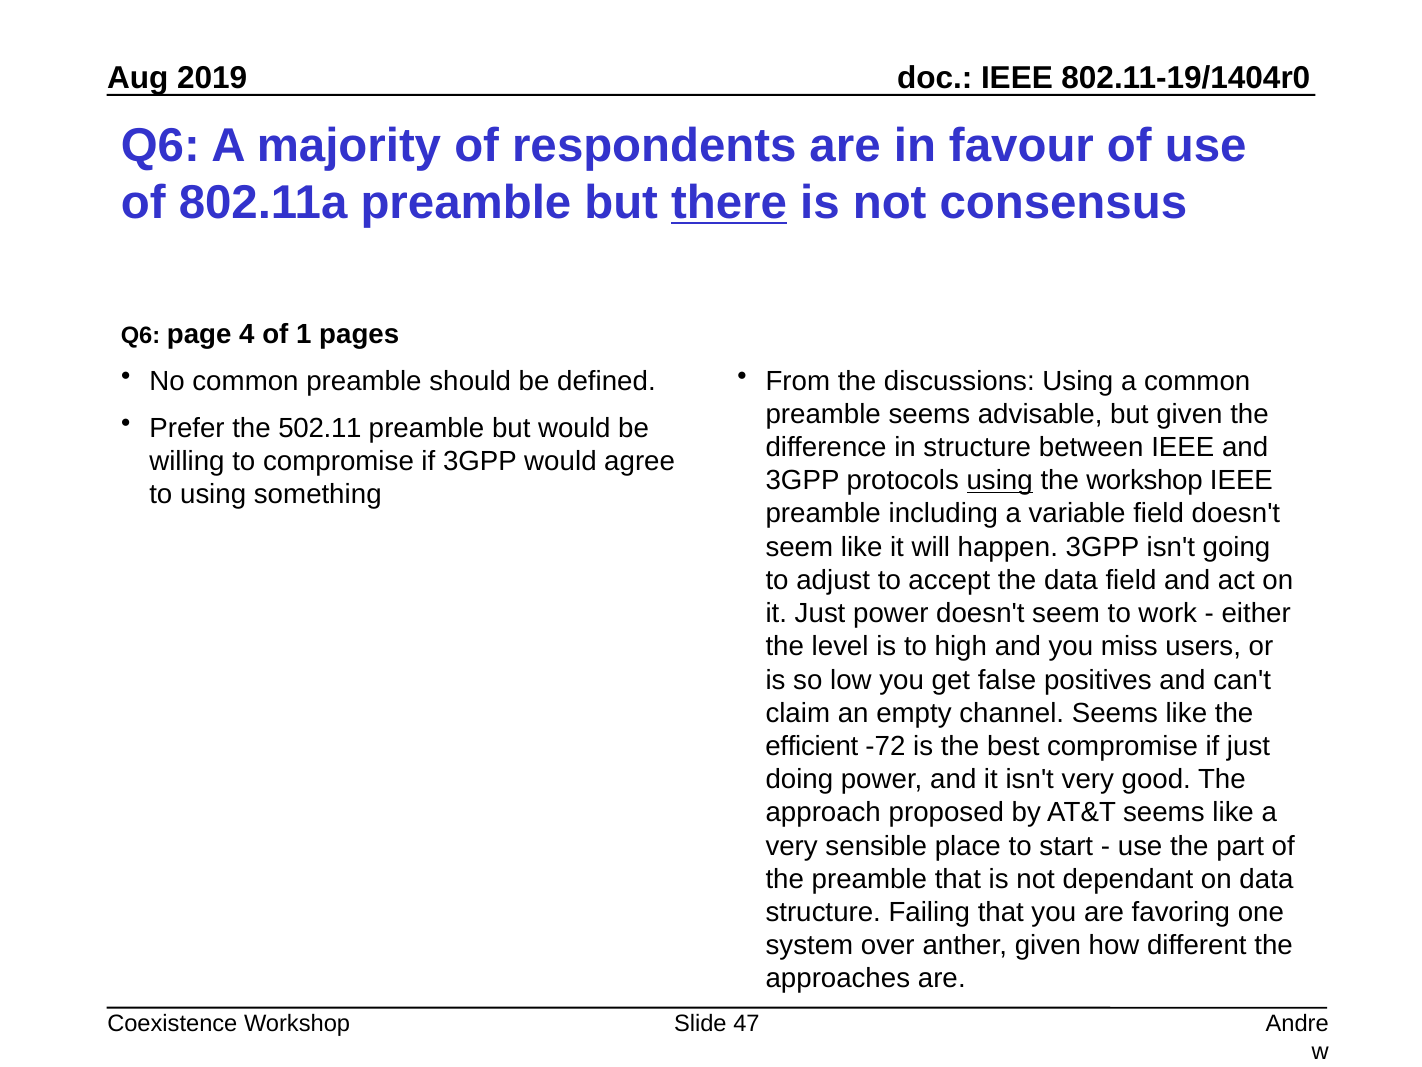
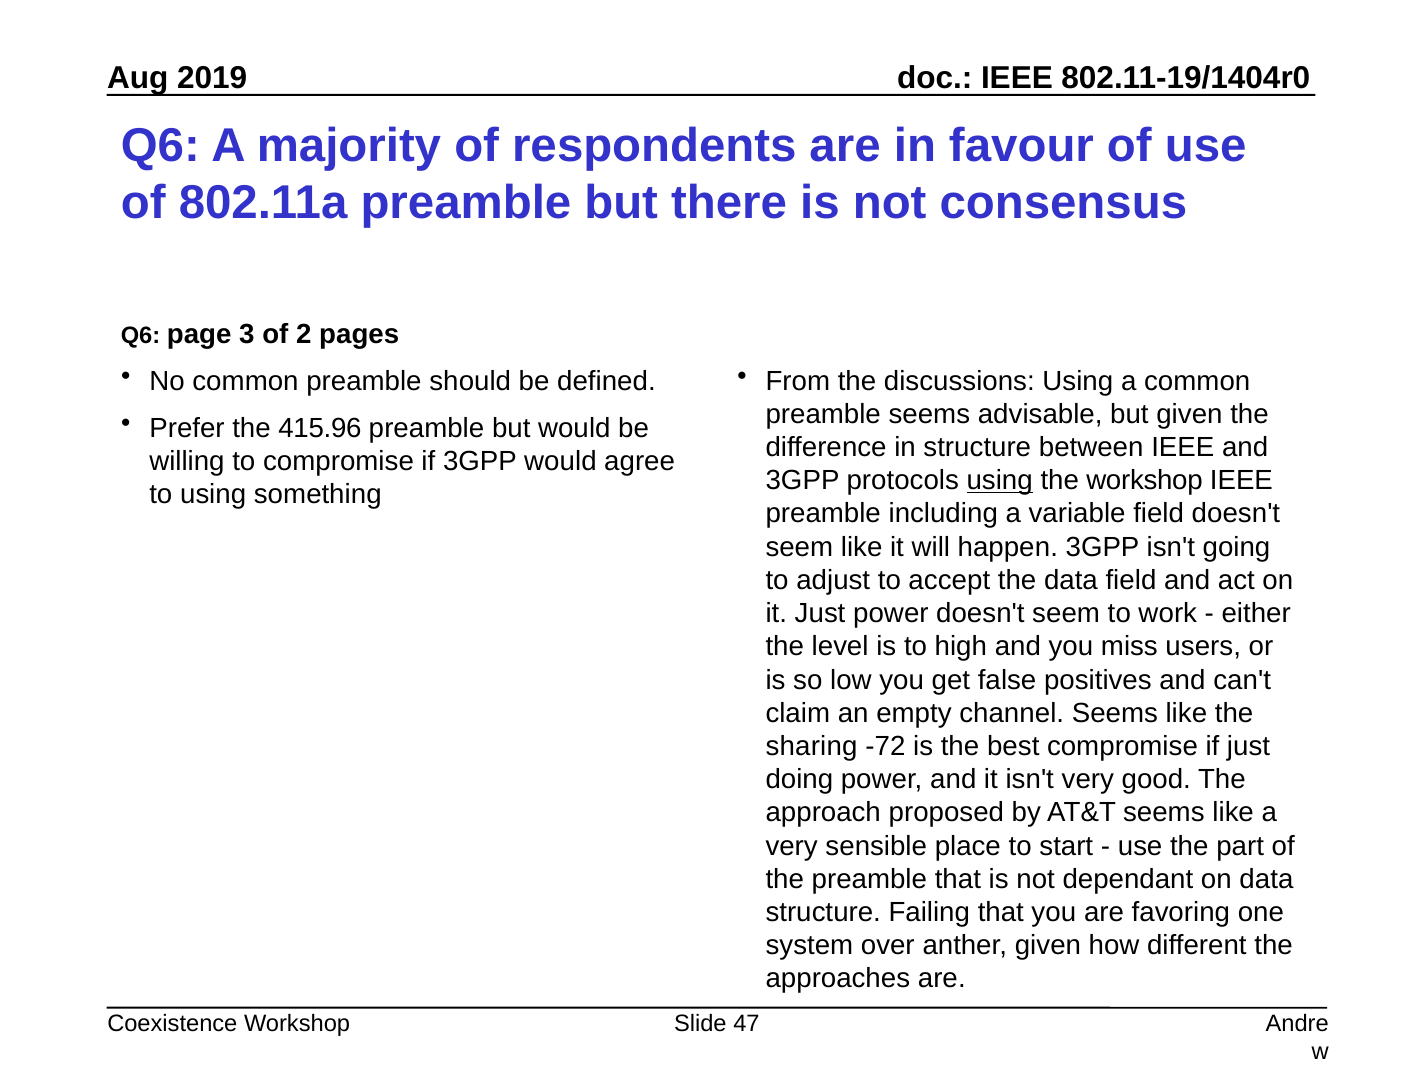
there underline: present -> none
4: 4 -> 3
1: 1 -> 2
502.11: 502.11 -> 415.96
efficient: efficient -> sharing
